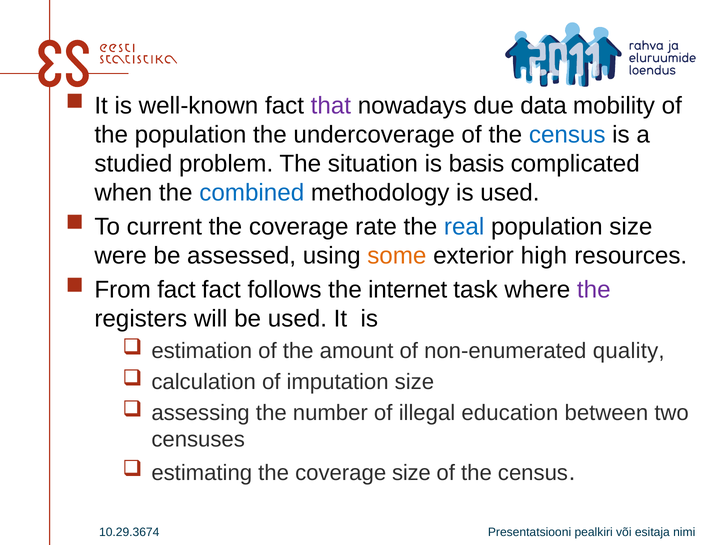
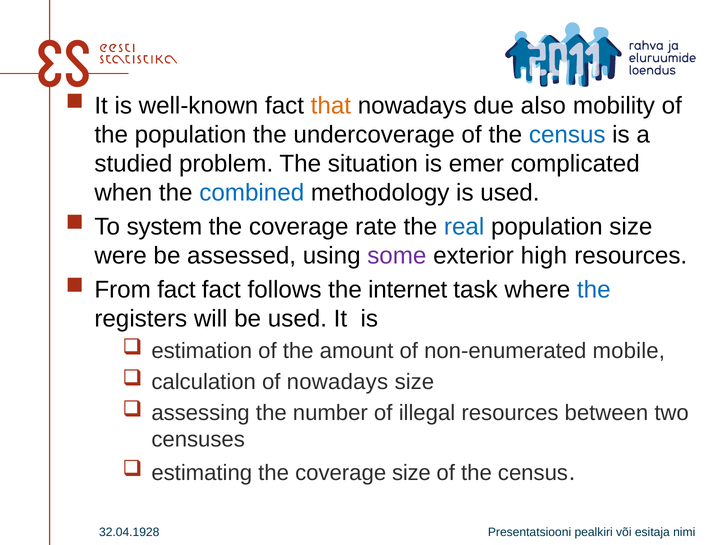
that colour: purple -> orange
data: data -> also
basis: basis -> emer
current: current -> system
some colour: orange -> purple
the at (594, 289) colour: purple -> blue
quality: quality -> mobile
of imputation: imputation -> nowadays
illegal education: education -> resources
10.29.3674: 10.29.3674 -> 32.04.1928
